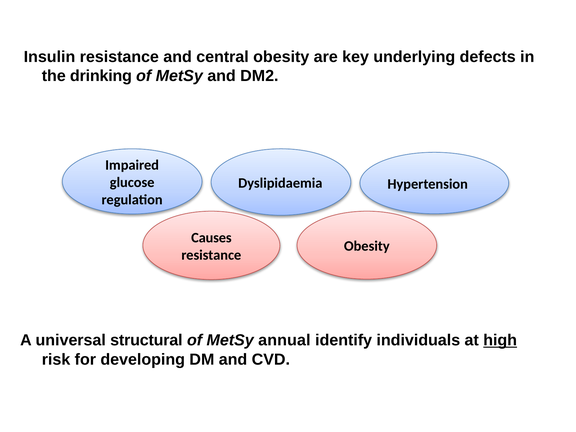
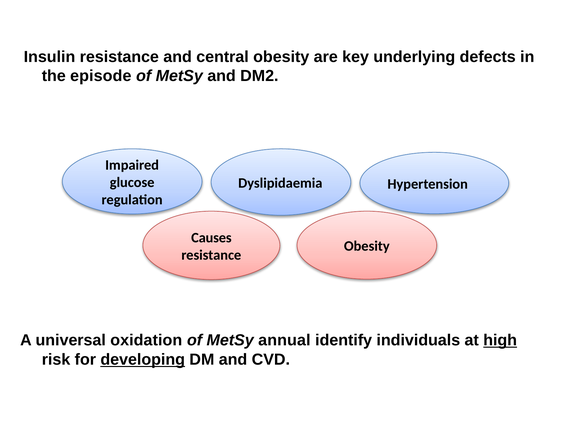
drinking: drinking -> episode
structural: structural -> oxidation
developing underline: none -> present
